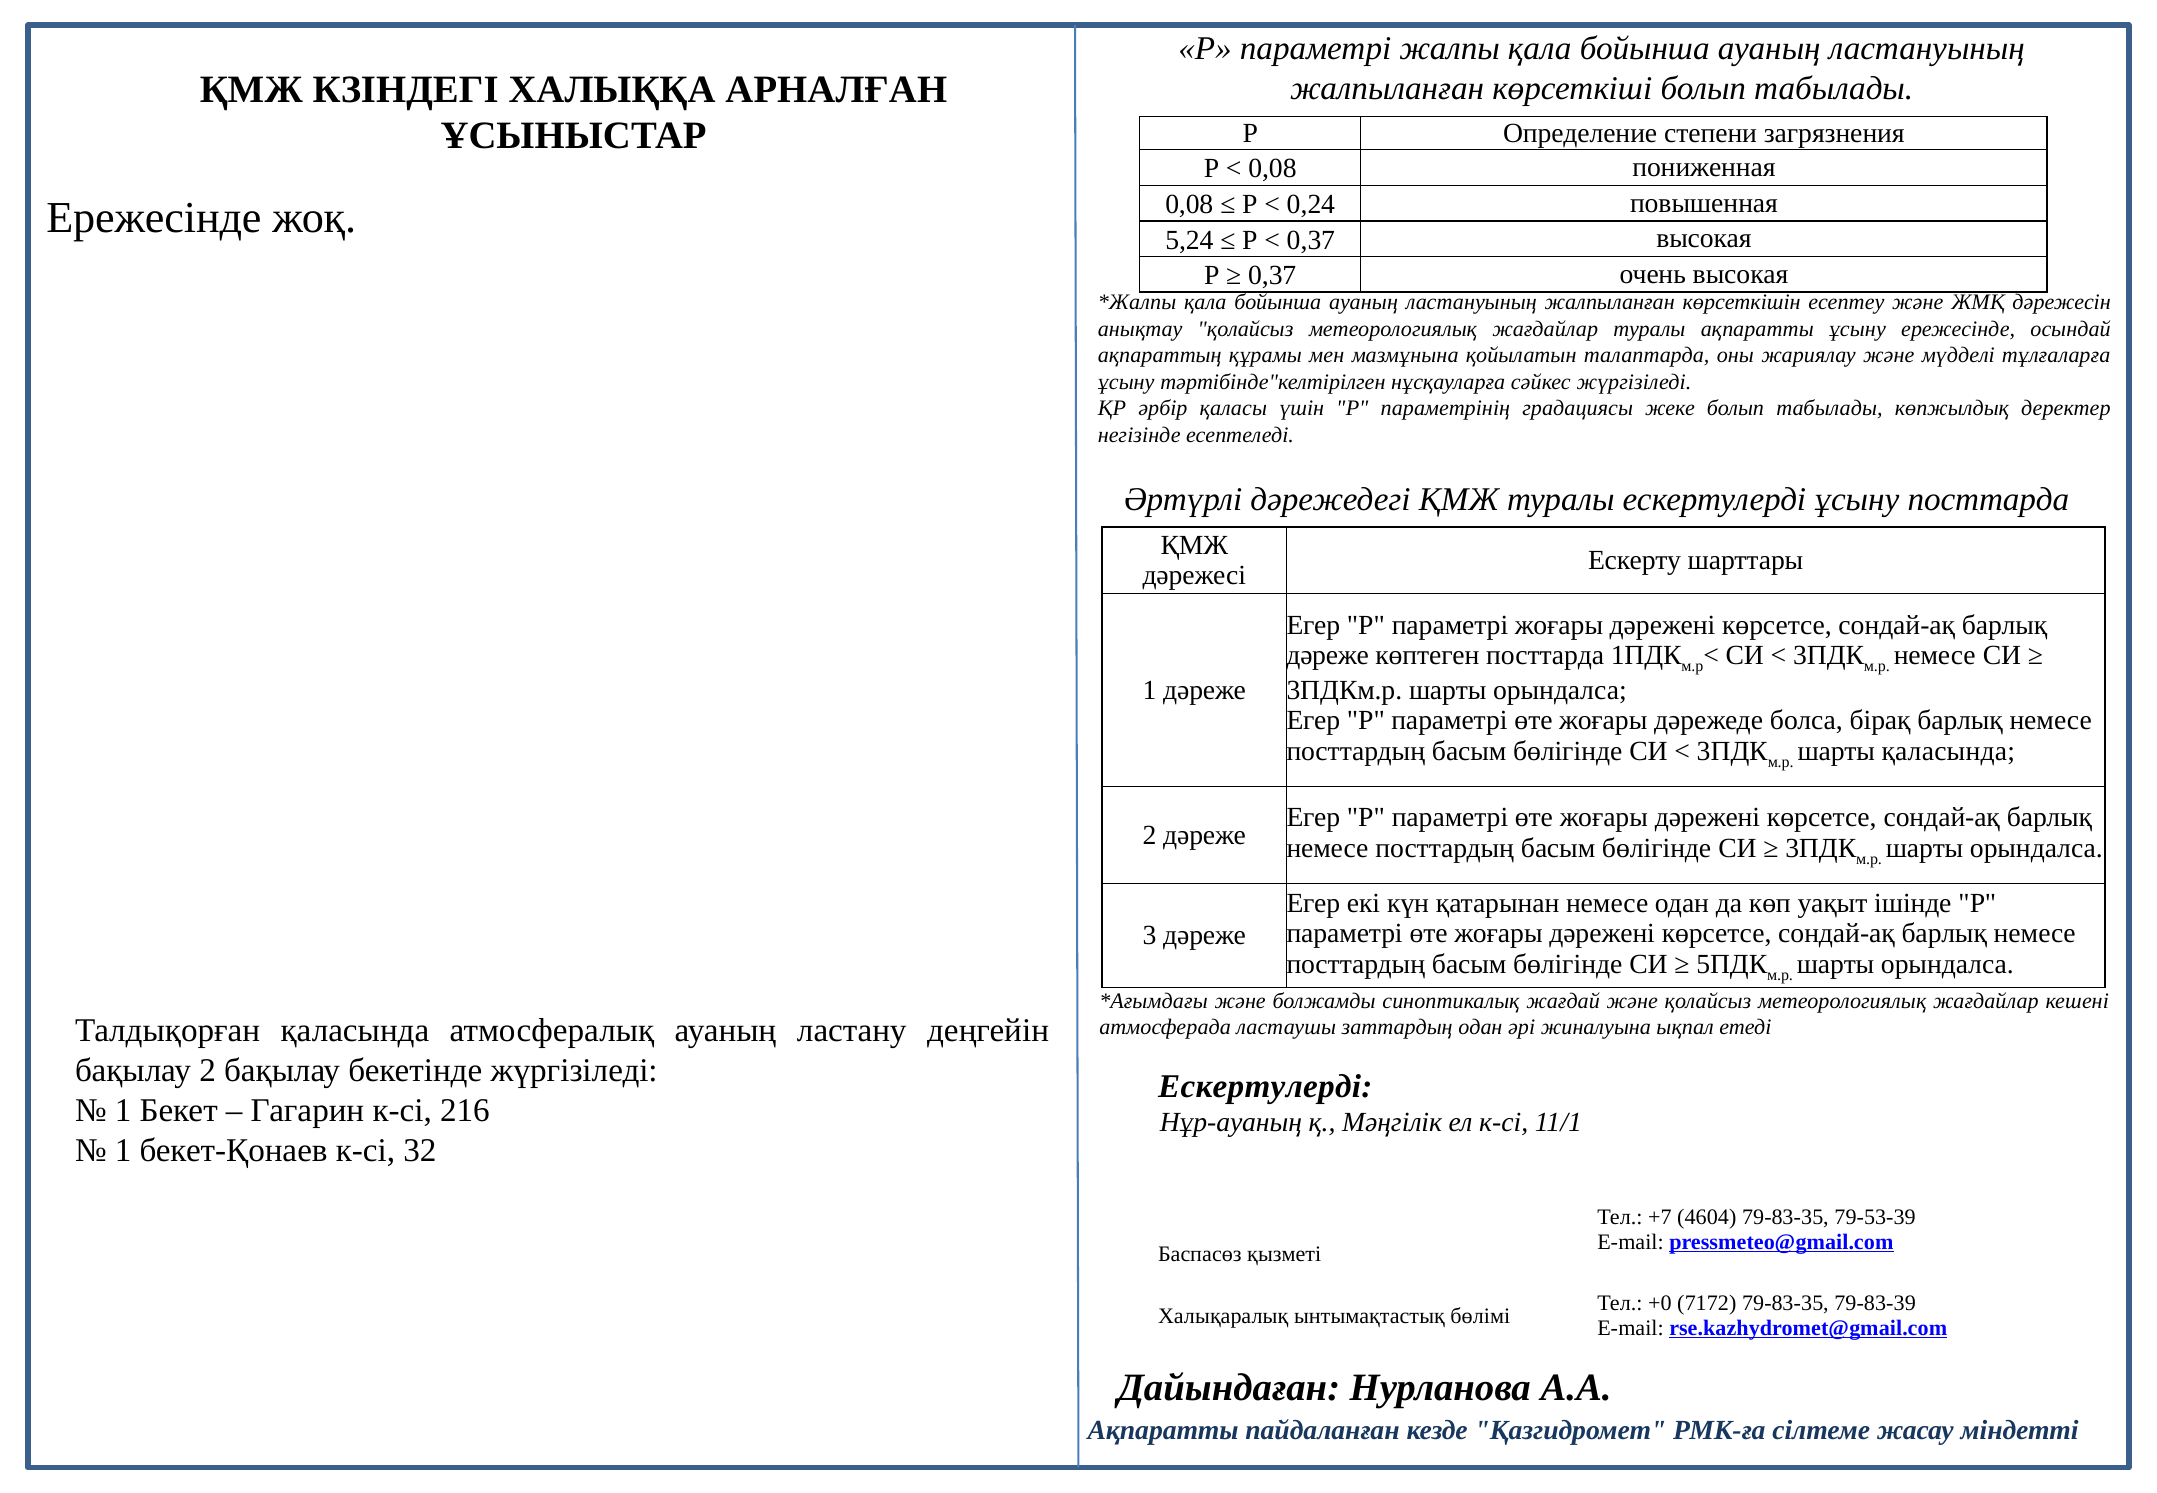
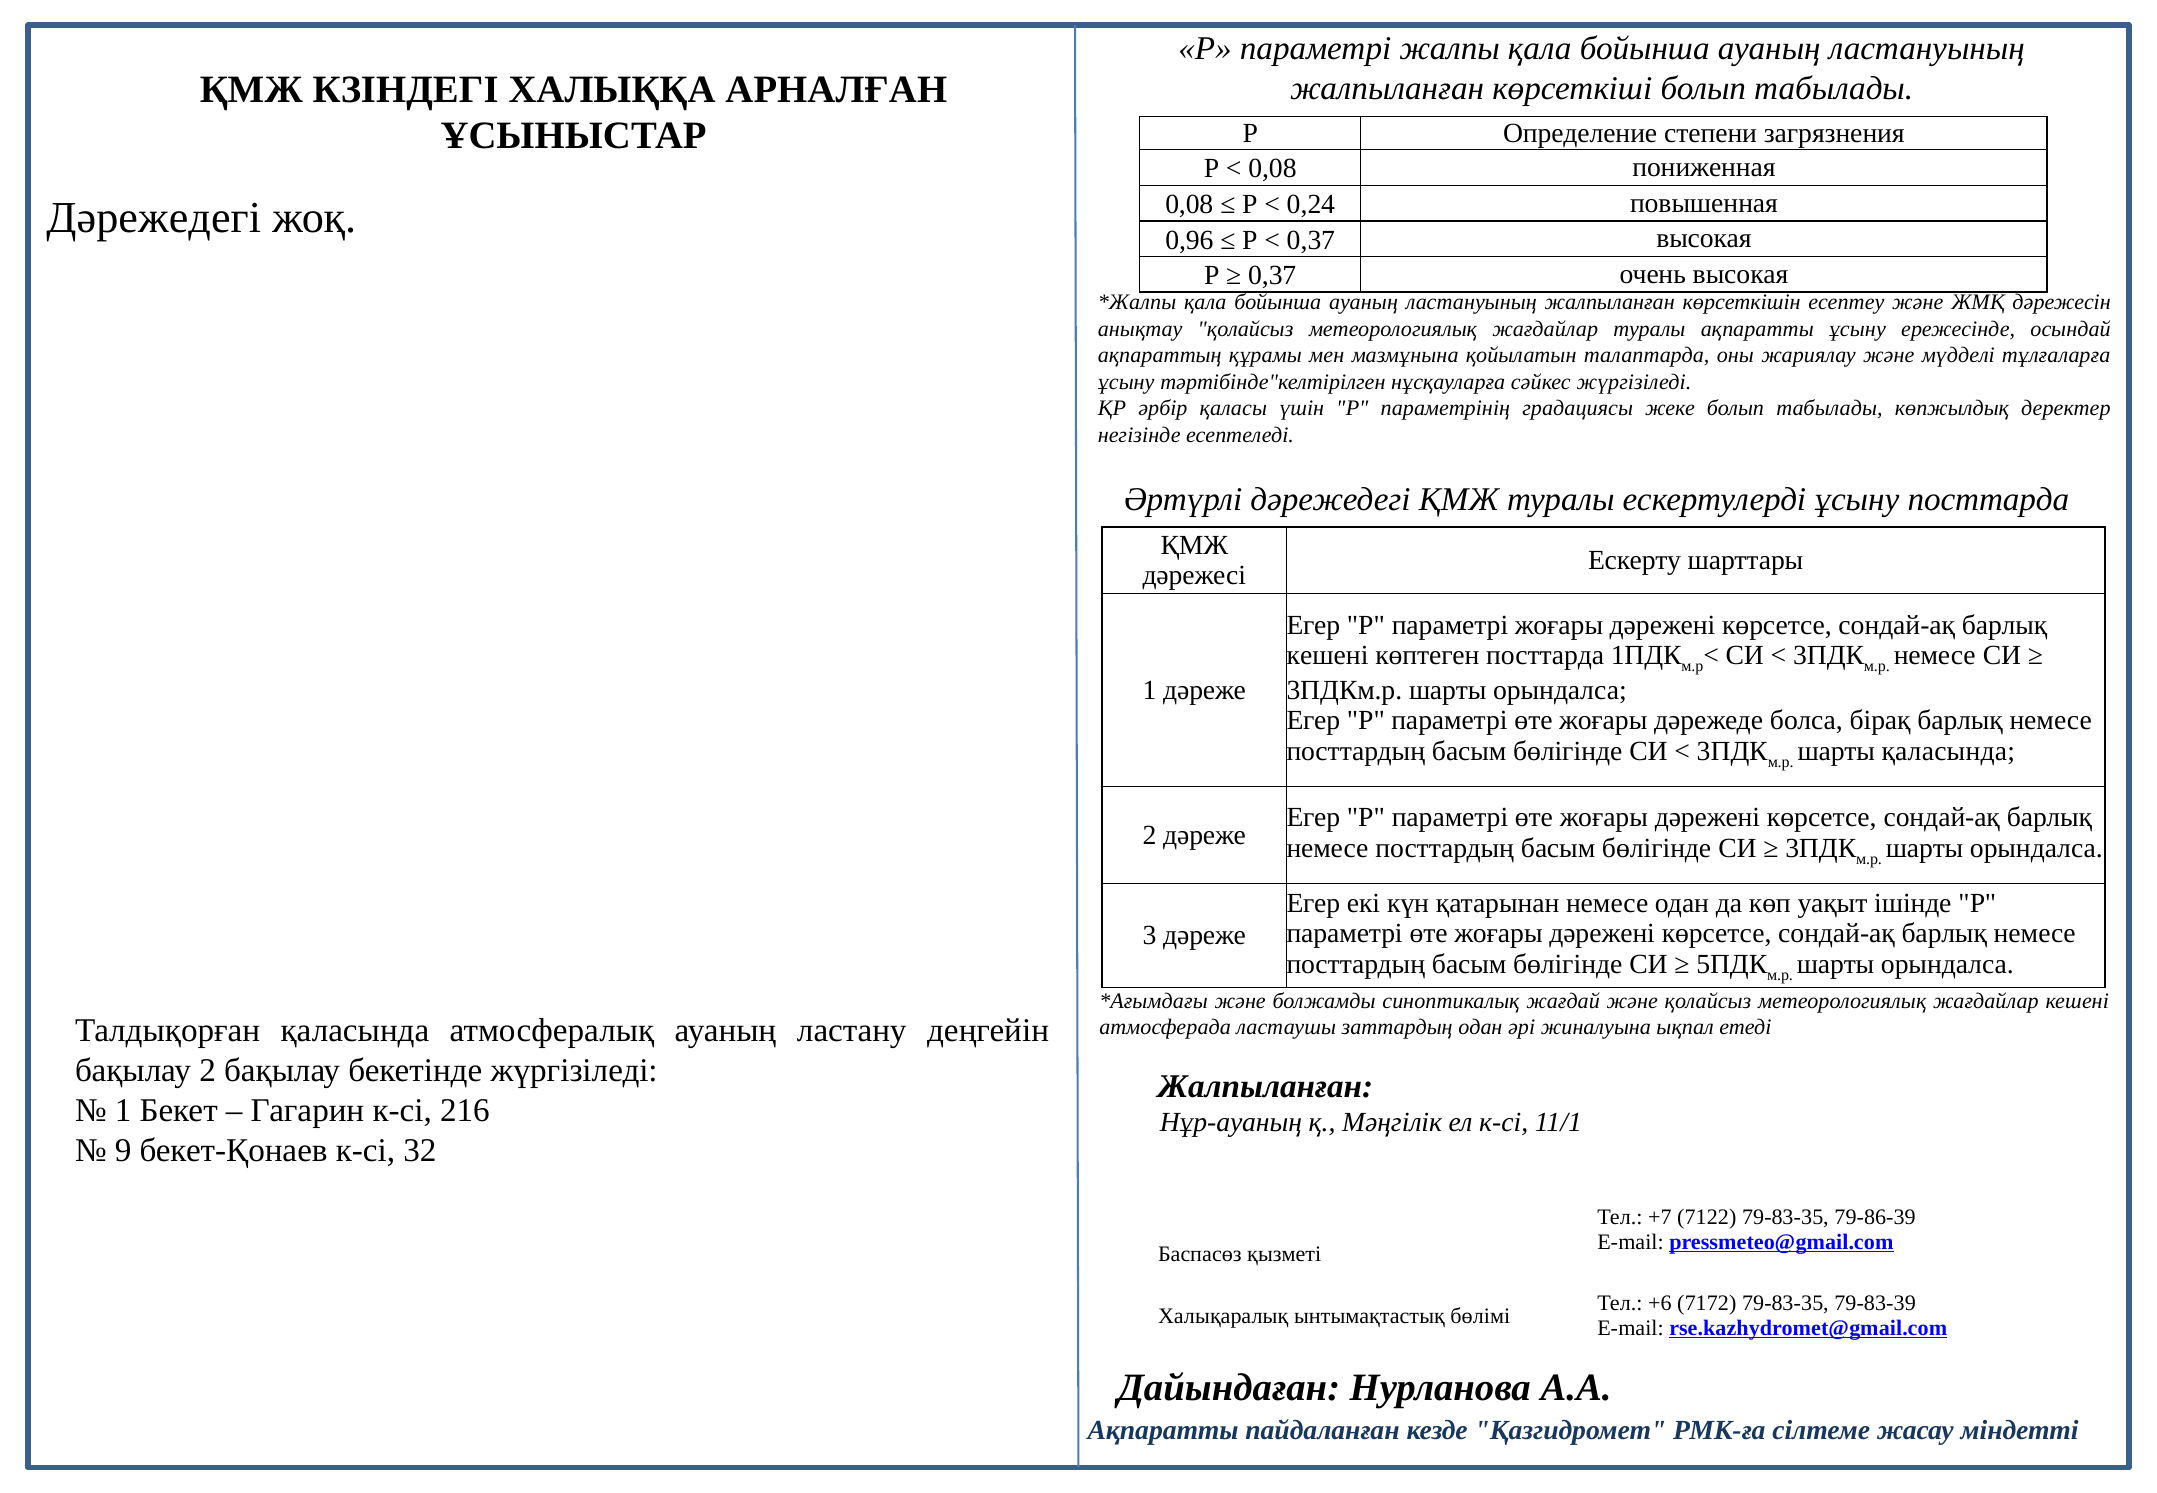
Ережесінде at (154, 218): Ережесінде -> Дәрежедегі
5,24: 5,24 -> 0,96
дәреже at (1328, 656): дәреже -> кешені
Ескертулерді at (1265, 1087): Ескертулерді -> Жалпыланған
1 at (123, 1150): 1 -> 9
4604: 4604 -> 7122
79-53-39: 79-53-39 -> 79-86-39
+0: +0 -> +6
